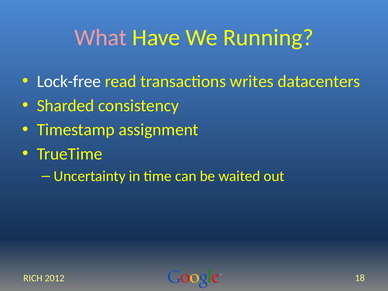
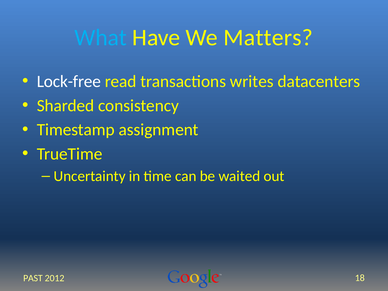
What colour: pink -> light blue
Running: Running -> Matters
RICH: RICH -> PAST
